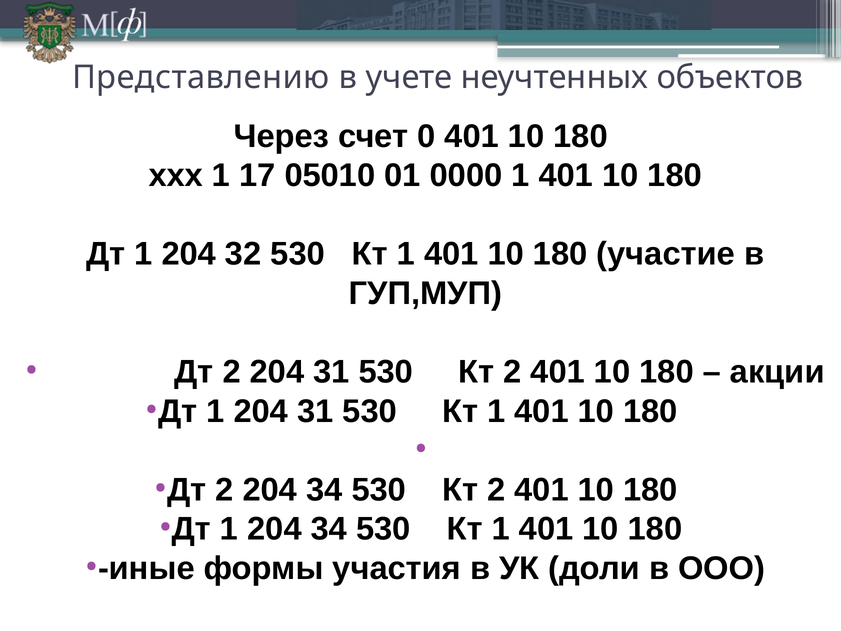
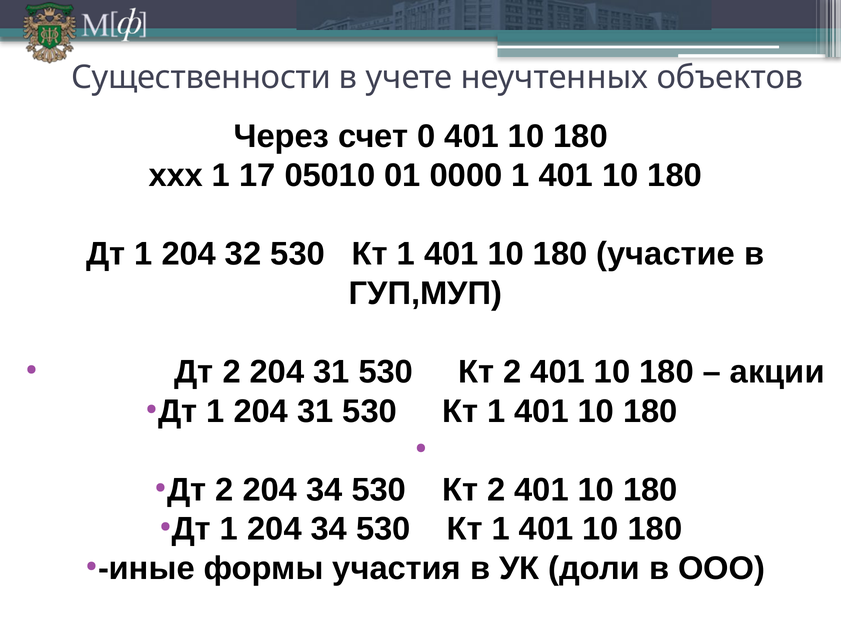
Представлению: Представлению -> Существенности
